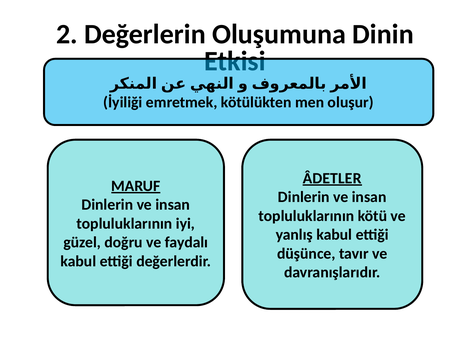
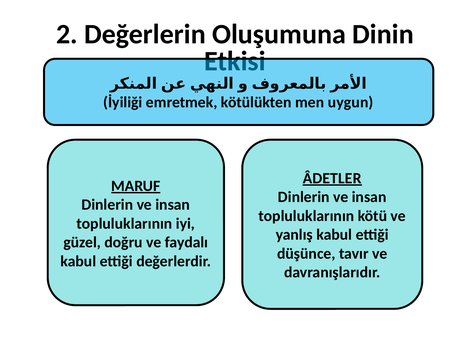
oluşur: oluşur -> uygun
